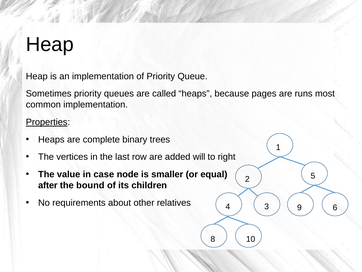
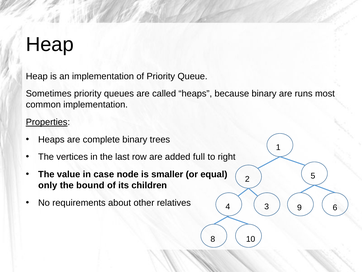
because pages: pages -> binary
will: will -> full
after: after -> only
